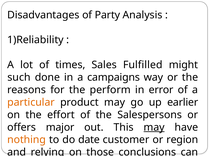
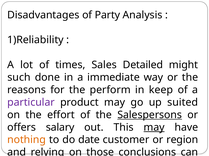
Fulfilled: Fulfilled -> Detailed
campaigns: campaigns -> immediate
error: error -> keep
particular colour: orange -> purple
earlier: earlier -> suited
Salespersons underline: none -> present
major: major -> salary
